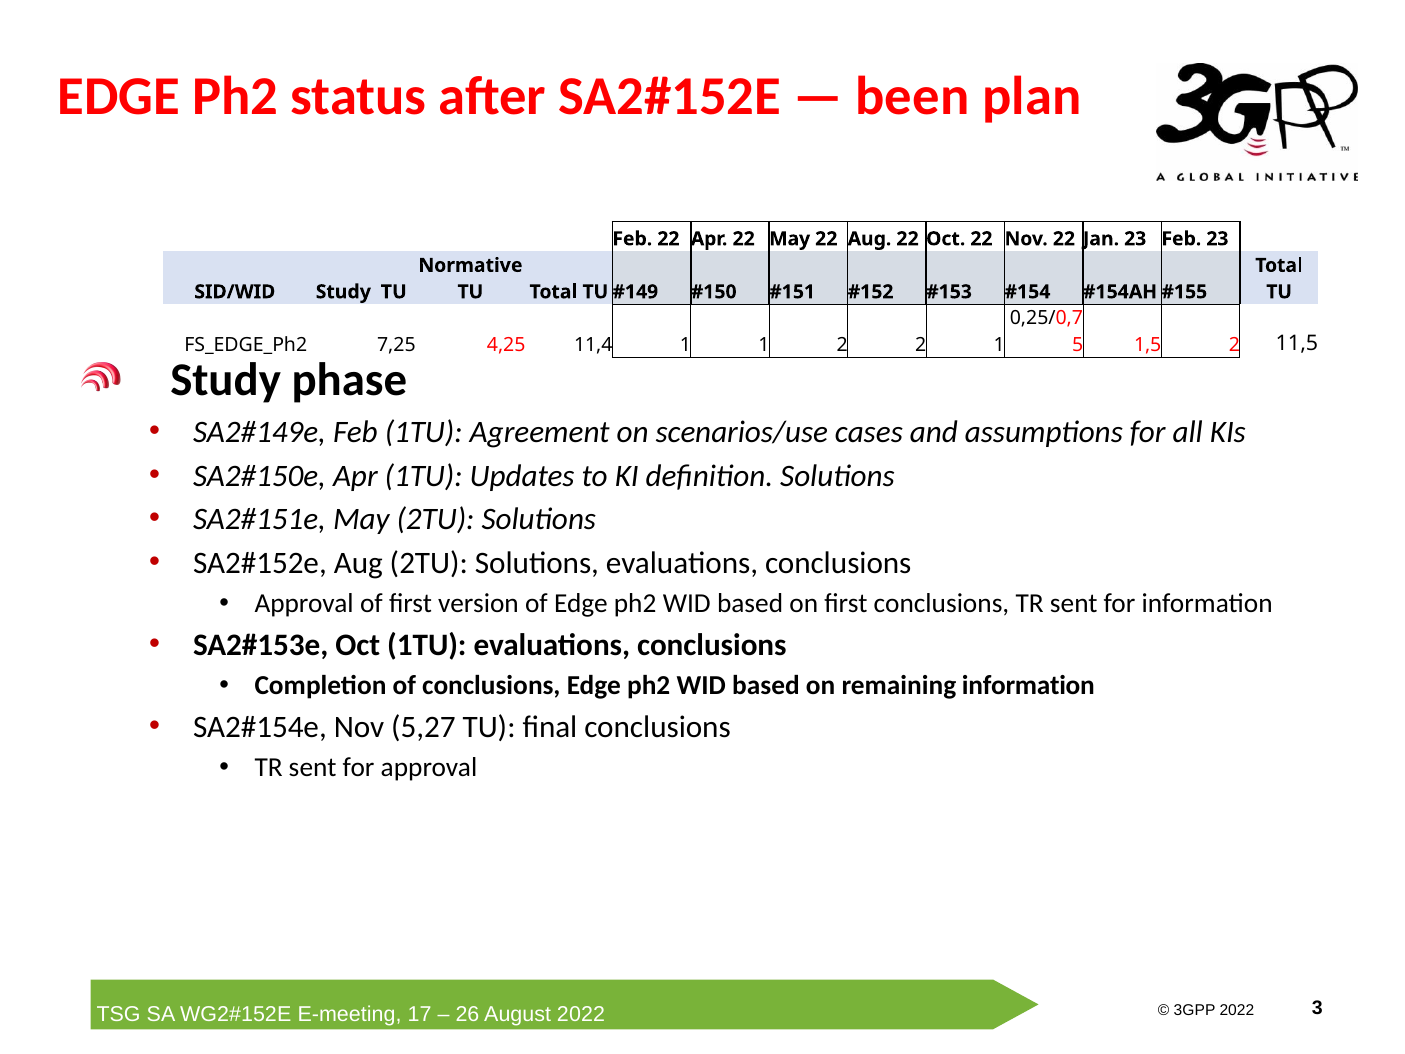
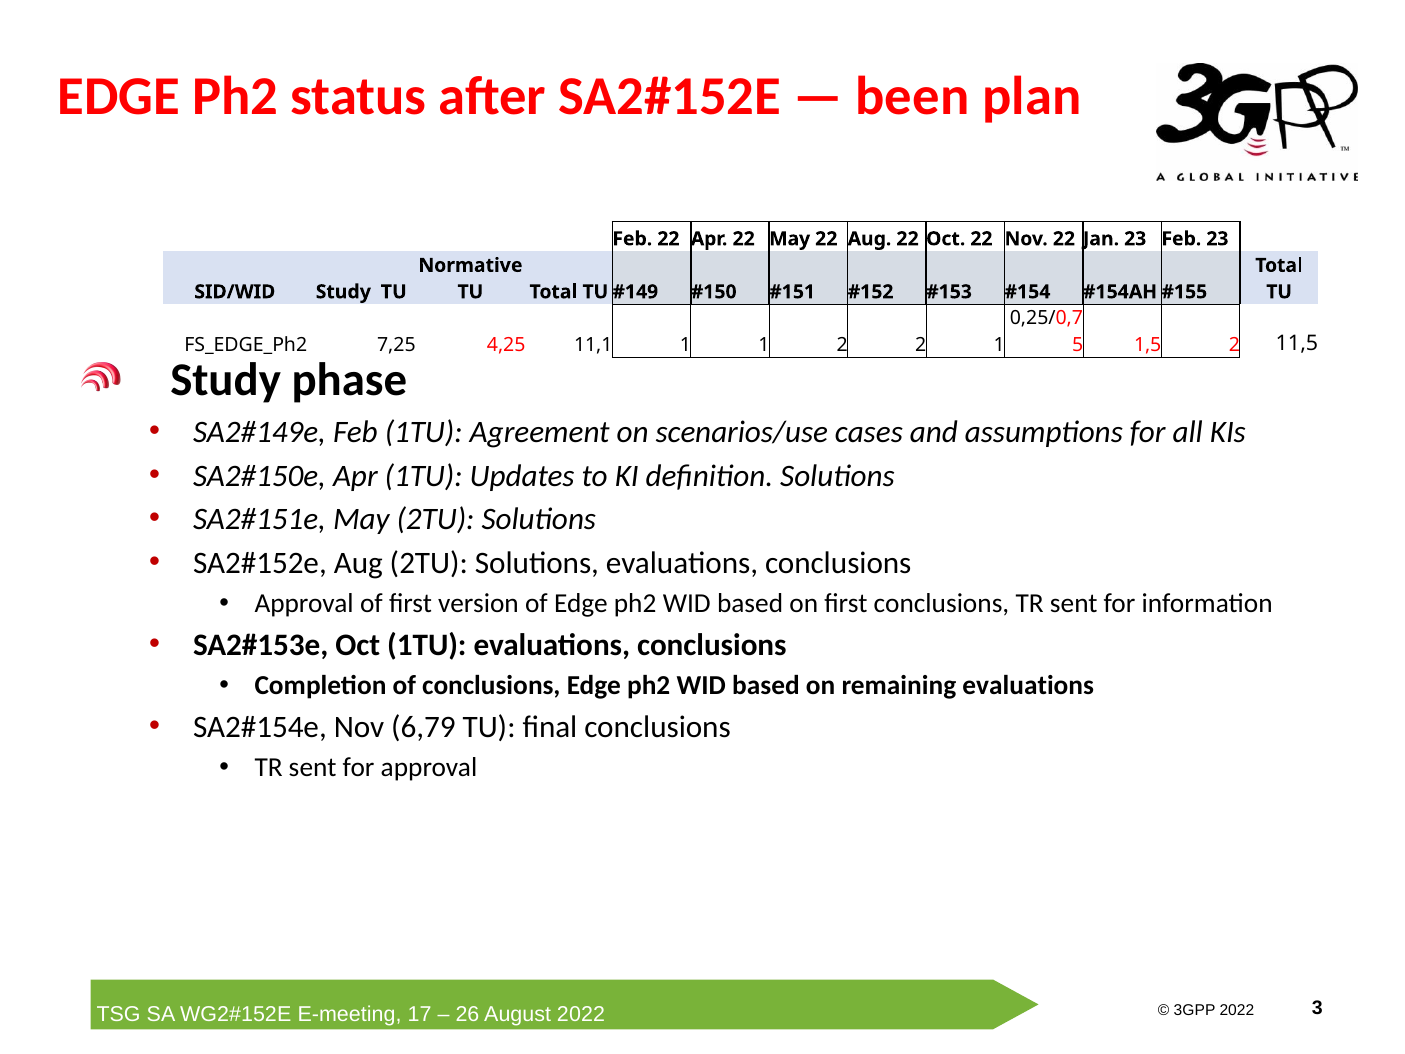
11,4: 11,4 -> 11,1
remaining information: information -> evaluations
5,27: 5,27 -> 6,79
